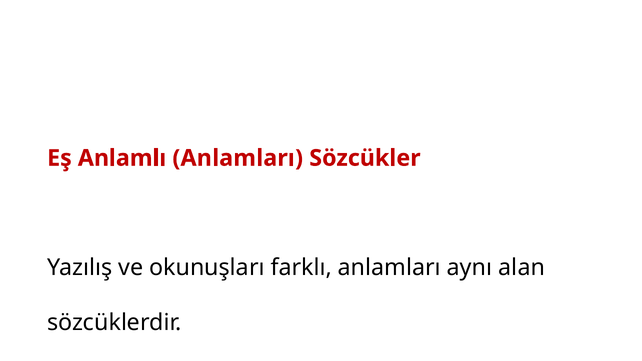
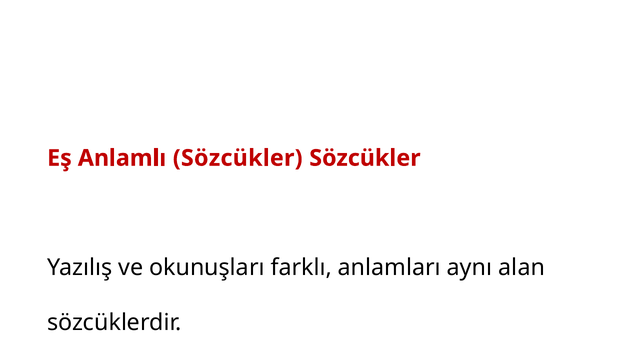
Anlamlı Anlamları: Anlamları -> Sözcükler
